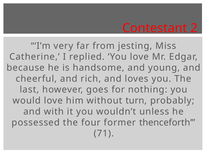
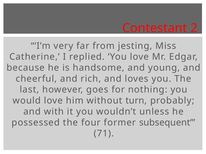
thenceforth: thenceforth -> subsequent
